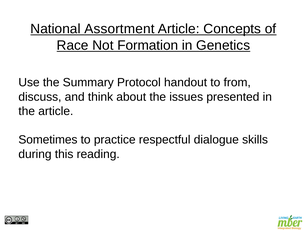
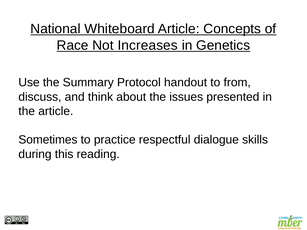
Assortment: Assortment -> Whiteboard
Formation: Formation -> Increases
